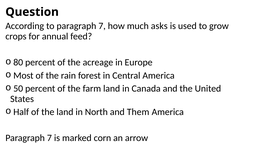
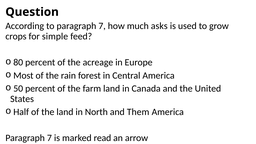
annual: annual -> simple
corn: corn -> read
